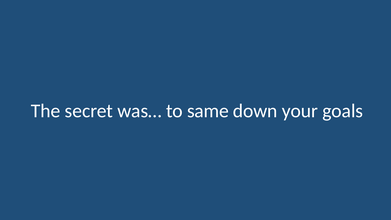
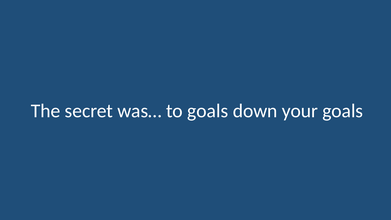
to same: same -> goals
